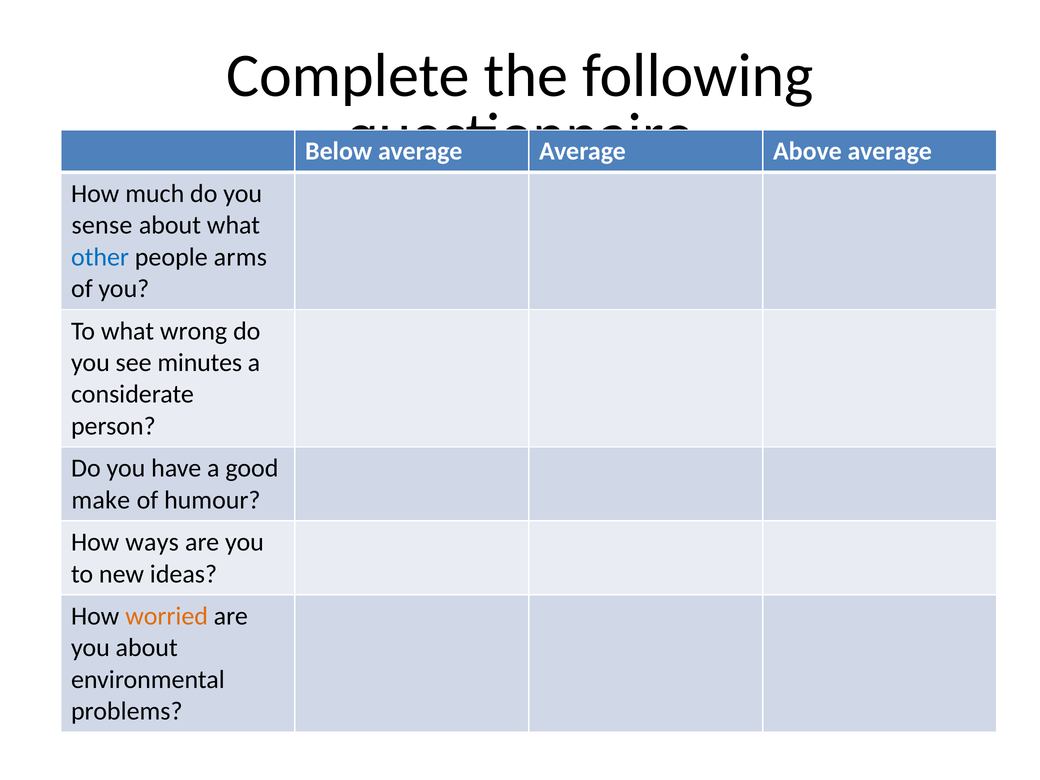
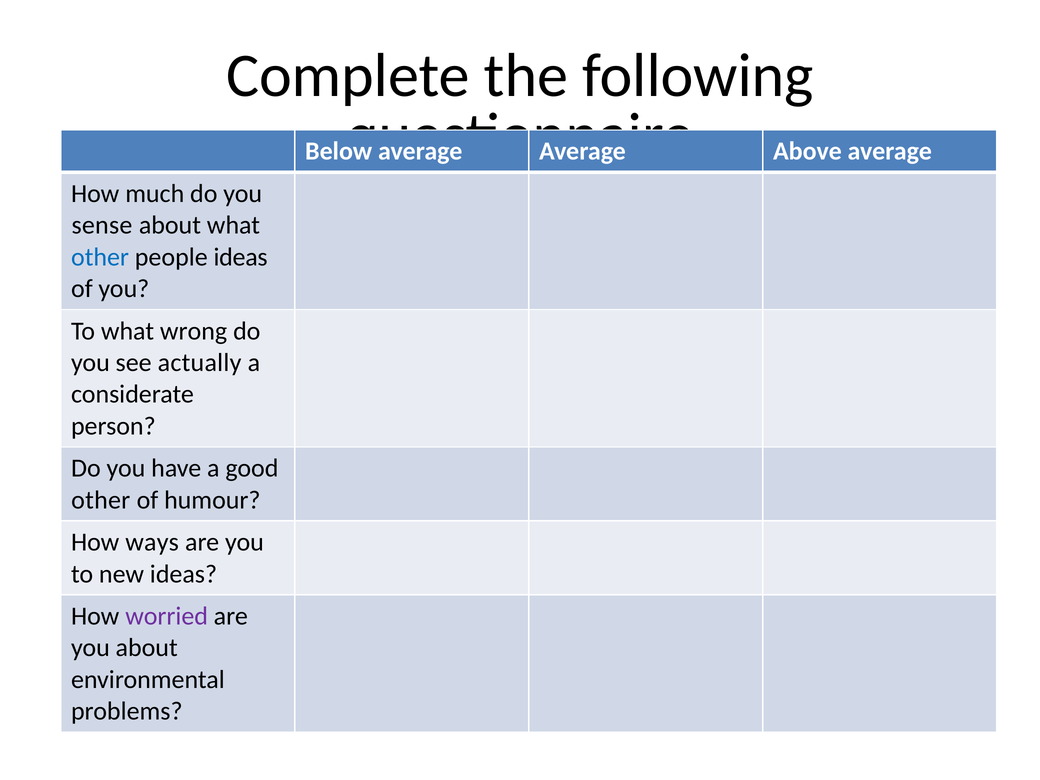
people arms: arms -> ideas
minutes: minutes -> actually
make at (101, 500): make -> other
worried colour: orange -> purple
